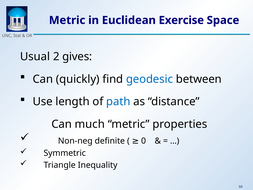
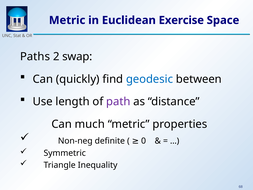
Usual: Usual -> Paths
gives: gives -> swap
path colour: blue -> purple
